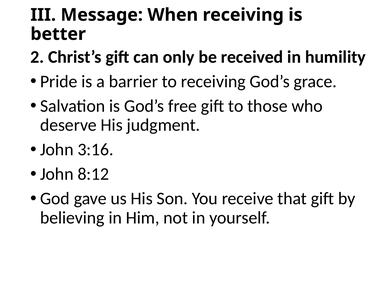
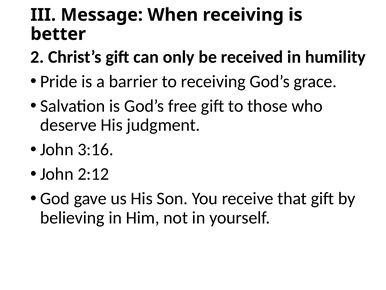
8:12: 8:12 -> 2:12
